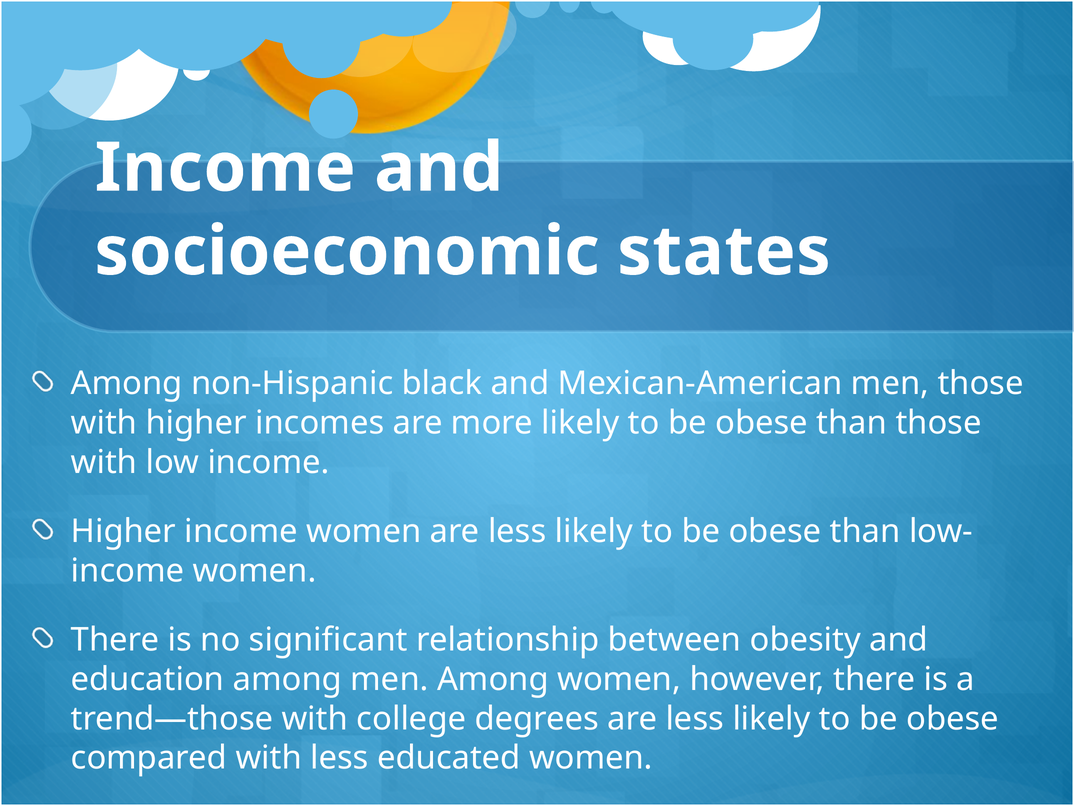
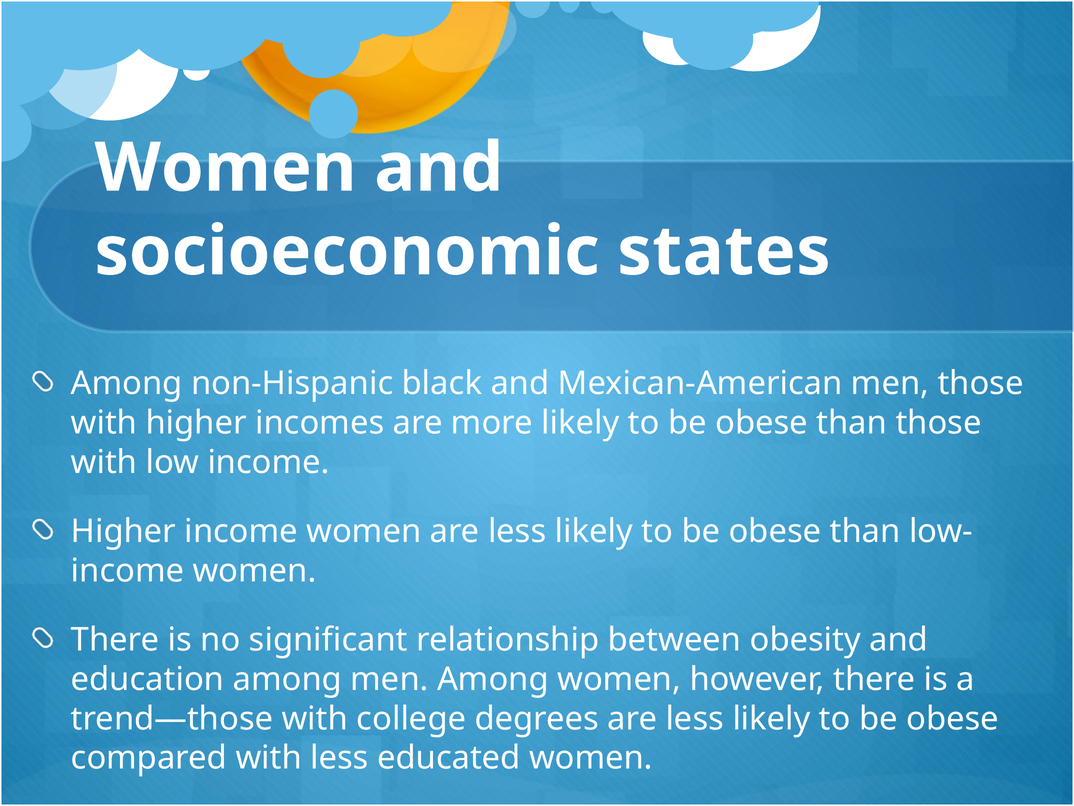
Income at (225, 168): Income -> Women
